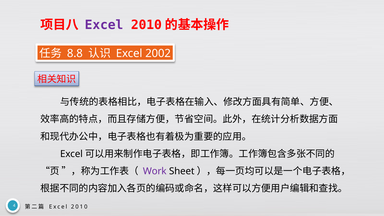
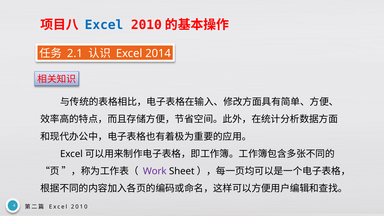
Excel at (104, 25) colour: purple -> blue
8.8: 8.8 -> 2.1
2002: 2002 -> 2014
